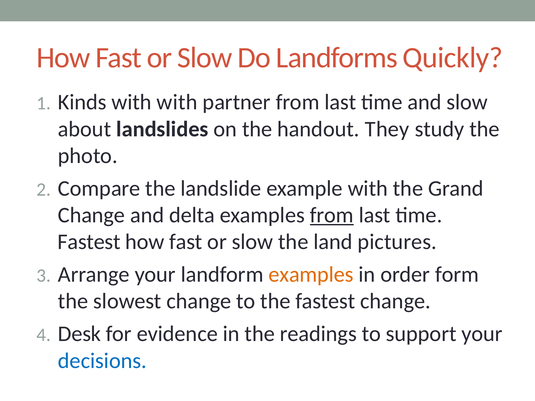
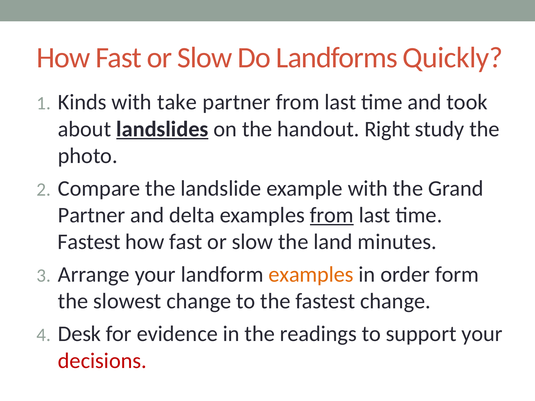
with with: with -> take
and slow: slow -> took
landslides underline: none -> present
They: They -> Right
Change at (92, 215): Change -> Partner
pictures: pictures -> minutes
decisions colour: blue -> red
